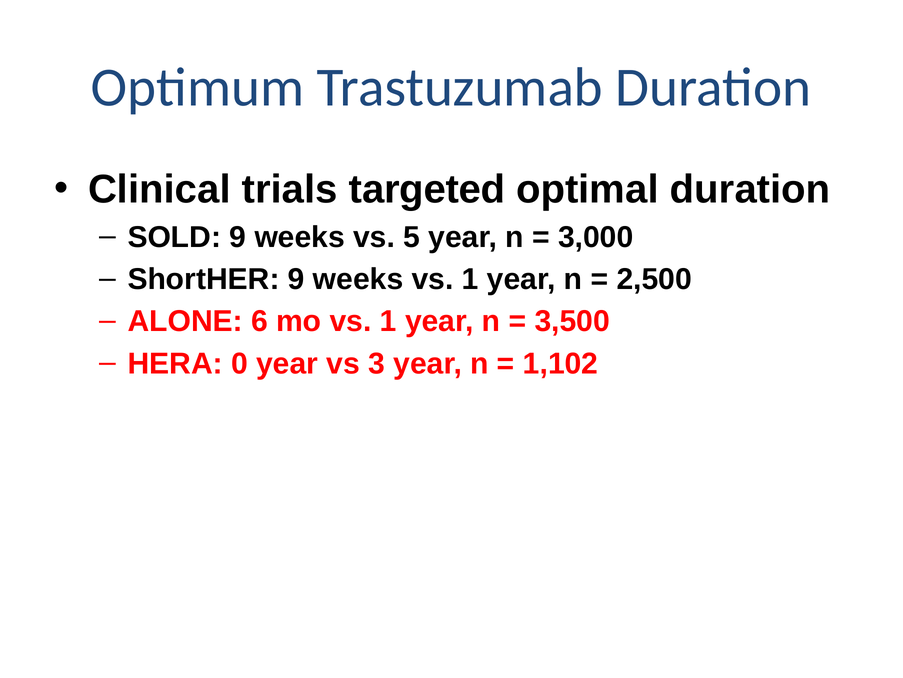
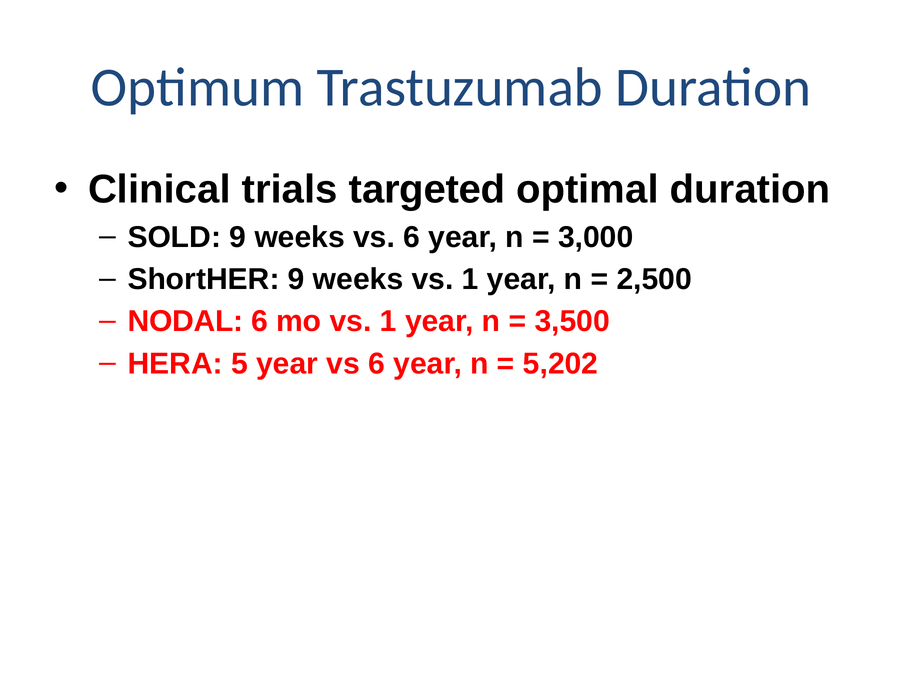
weeks vs 5: 5 -> 6
ALONE: ALONE -> NODAL
0: 0 -> 5
year vs 3: 3 -> 6
1,102: 1,102 -> 5,202
